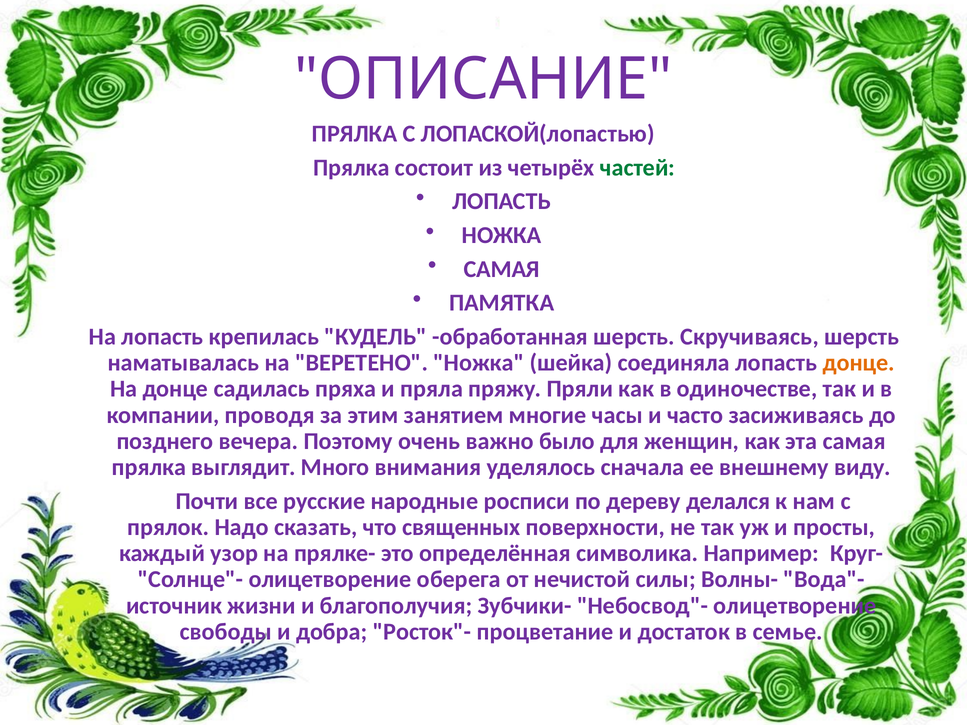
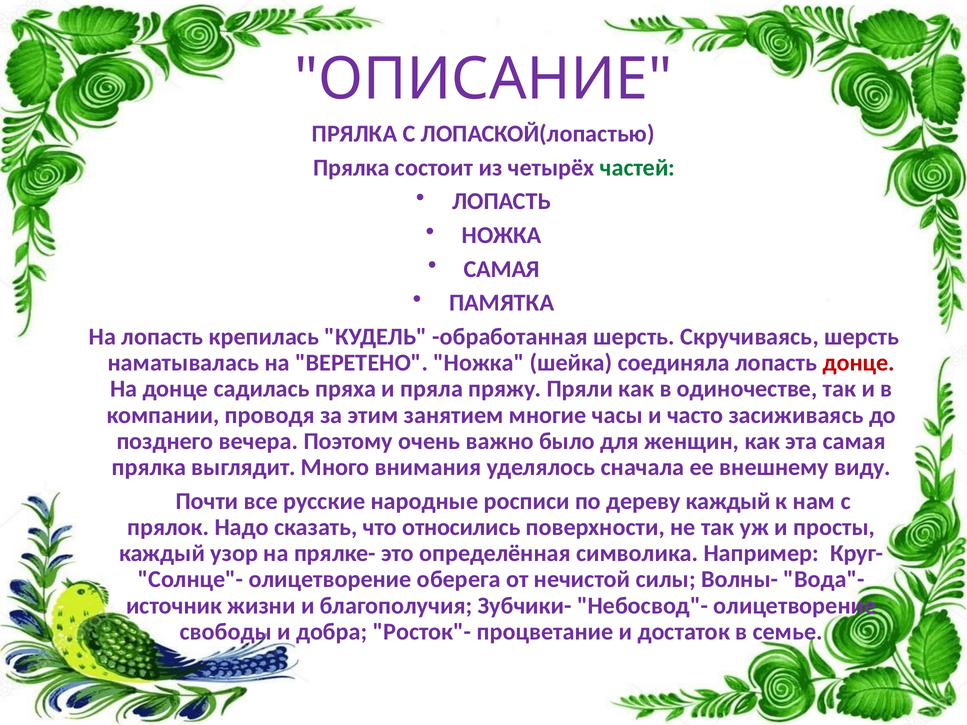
донце at (859, 363) colour: orange -> red
дереву делался: делался -> каждый
священных: священных -> относились
